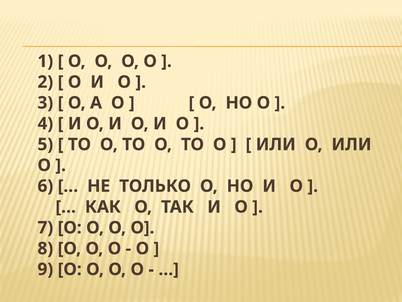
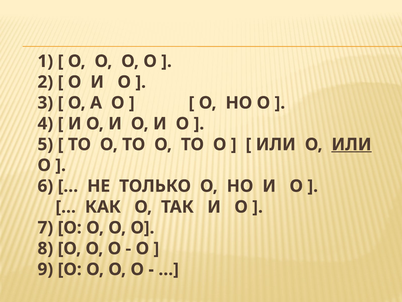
ИЛИ at (352, 144) underline: none -> present
